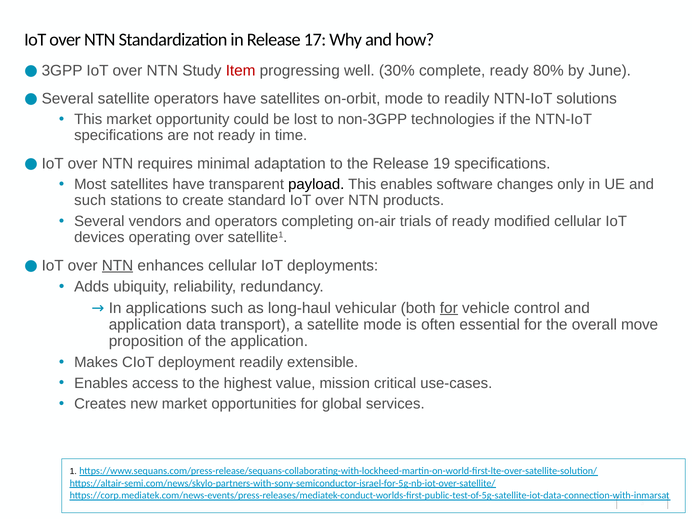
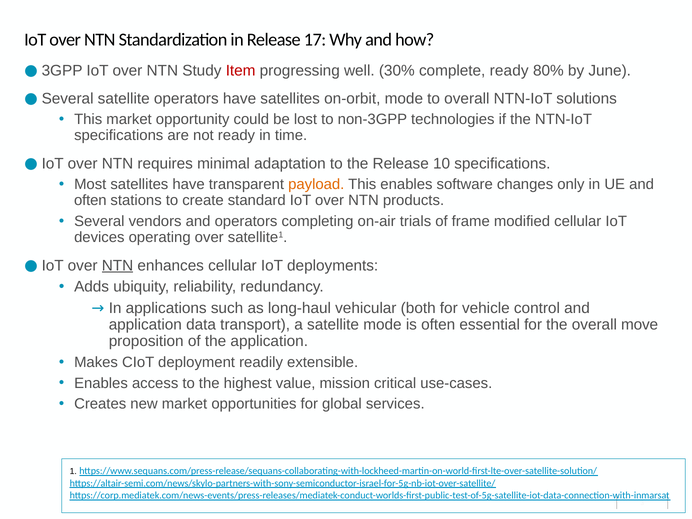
to readily: readily -> overall
19: 19 -> 10
payload colour: black -> orange
such at (90, 200): such -> often
of ready: ready -> frame
for at (449, 308) underline: present -> none
